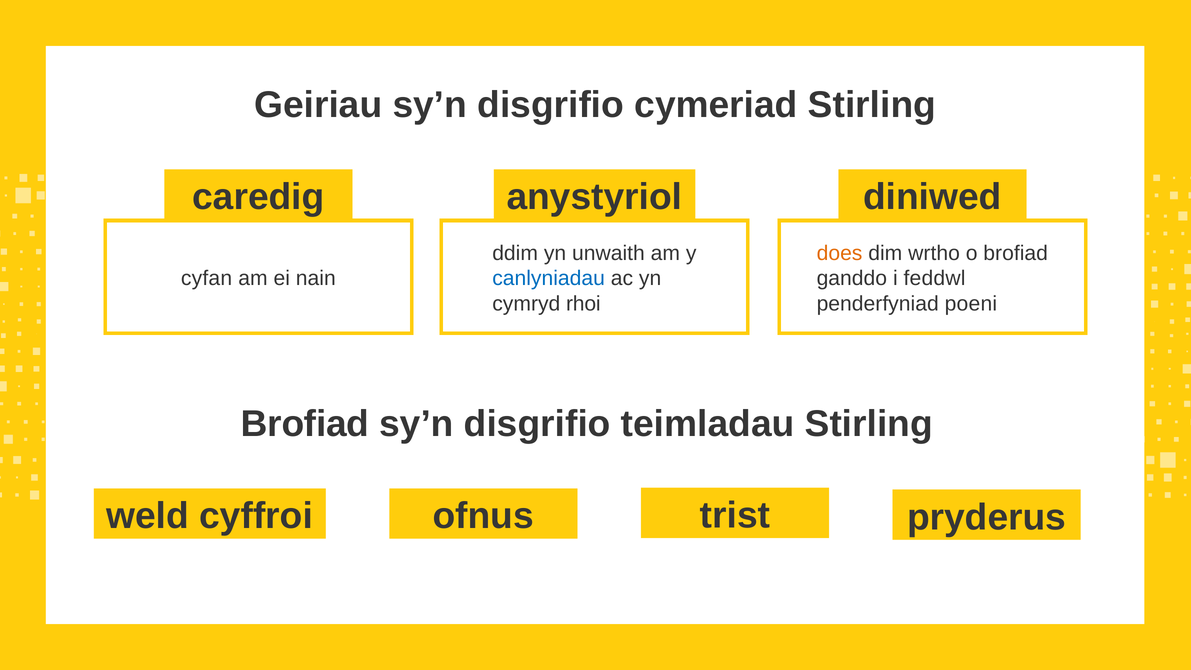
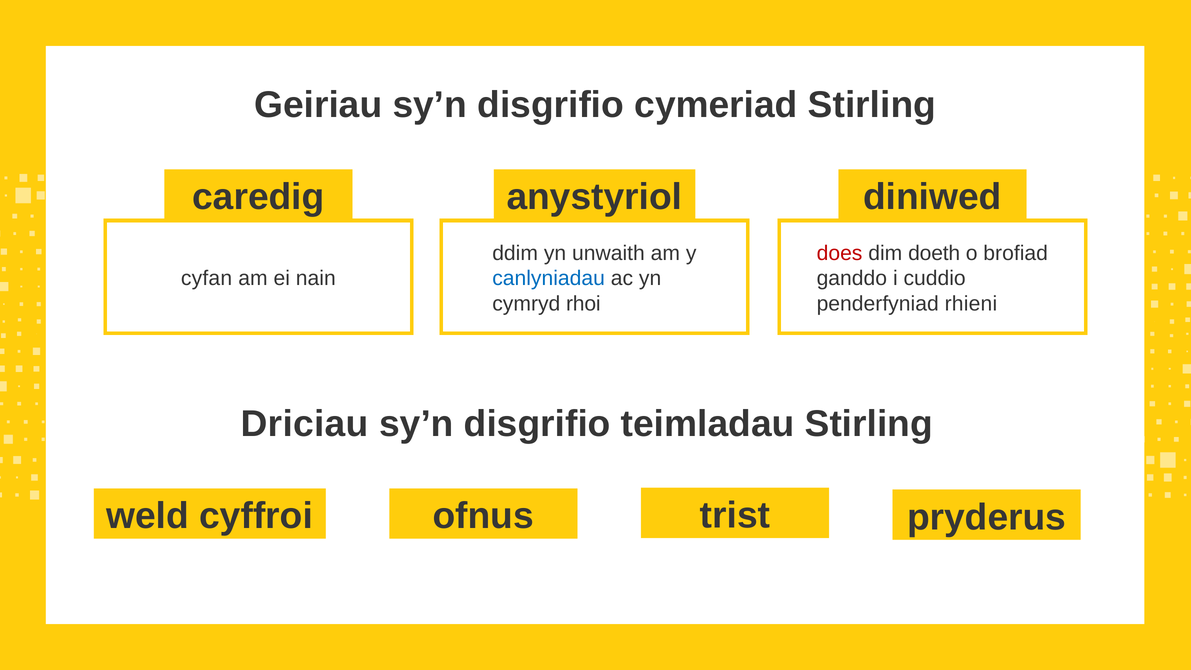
does colour: orange -> red
wrtho: wrtho -> doeth
feddwl: feddwl -> cuddio
poeni: poeni -> rhieni
Brofiad at (305, 424): Brofiad -> Driciau
